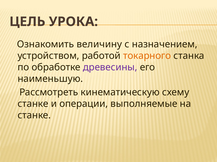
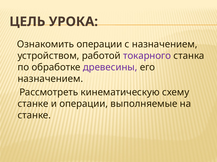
Ознакомить величину: величину -> операции
токарного colour: orange -> purple
наименьшую at (50, 79): наименьшую -> назначением
